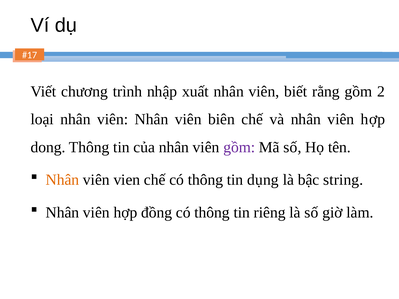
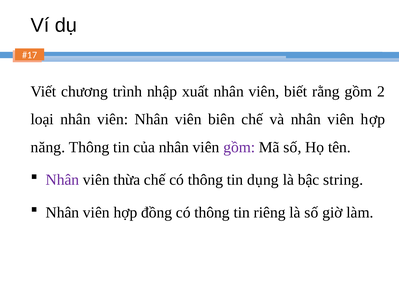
dong: dong -> năng
Nhân at (62, 180) colour: orange -> purple
vien: vien -> thừa
